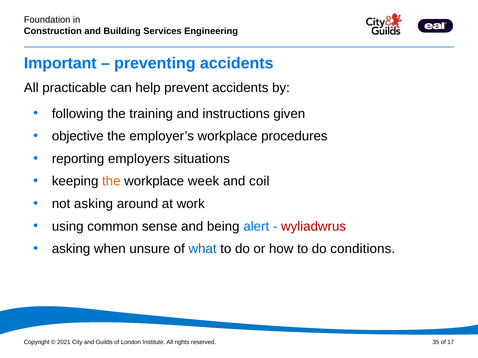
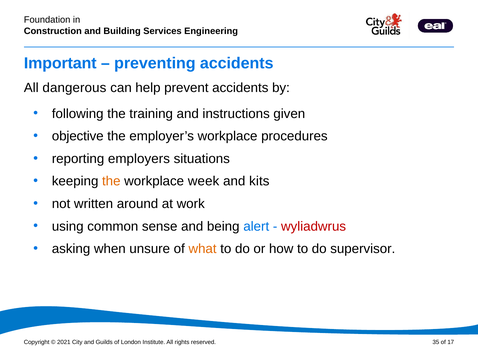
practicable: practicable -> dangerous
coil: coil -> kits
not asking: asking -> written
what colour: blue -> orange
conditions: conditions -> supervisor
